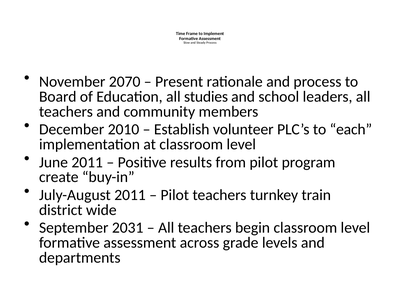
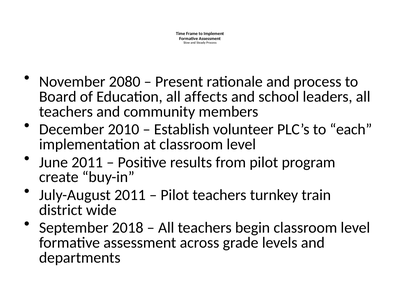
2070: 2070 -> 2080
studies: studies -> affects
2031: 2031 -> 2018
